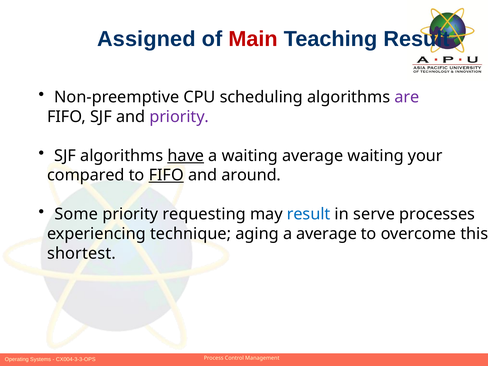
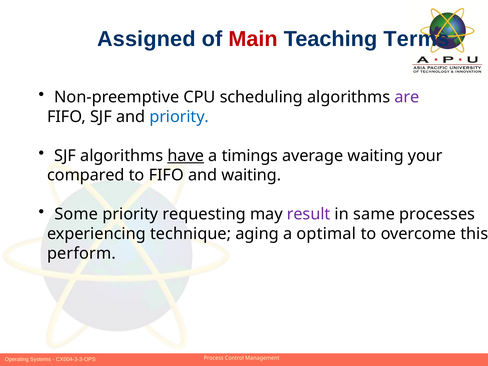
Teaching Result: Result -> Terms
priority at (179, 117) colour: purple -> blue
a waiting: waiting -> timings
FIFO at (166, 175) underline: present -> none
and around: around -> waiting
result at (309, 214) colour: blue -> purple
serve: serve -> same
a average: average -> optimal
shortest: shortest -> perform
